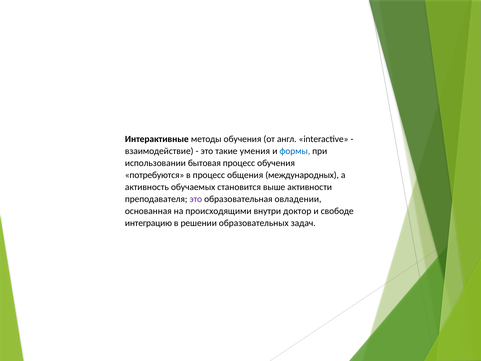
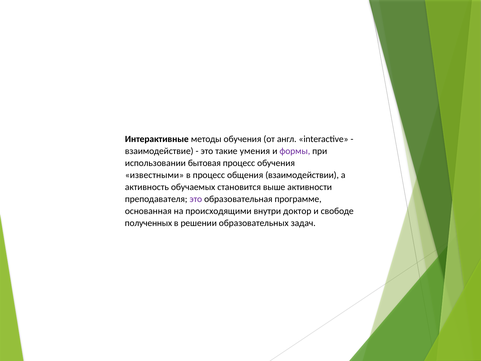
формы colour: blue -> purple
потребуются: потребуются -> известными
международных: международных -> взаимодействии
овладении: овладении -> программе
интеграцию: интеграцию -> полученных
